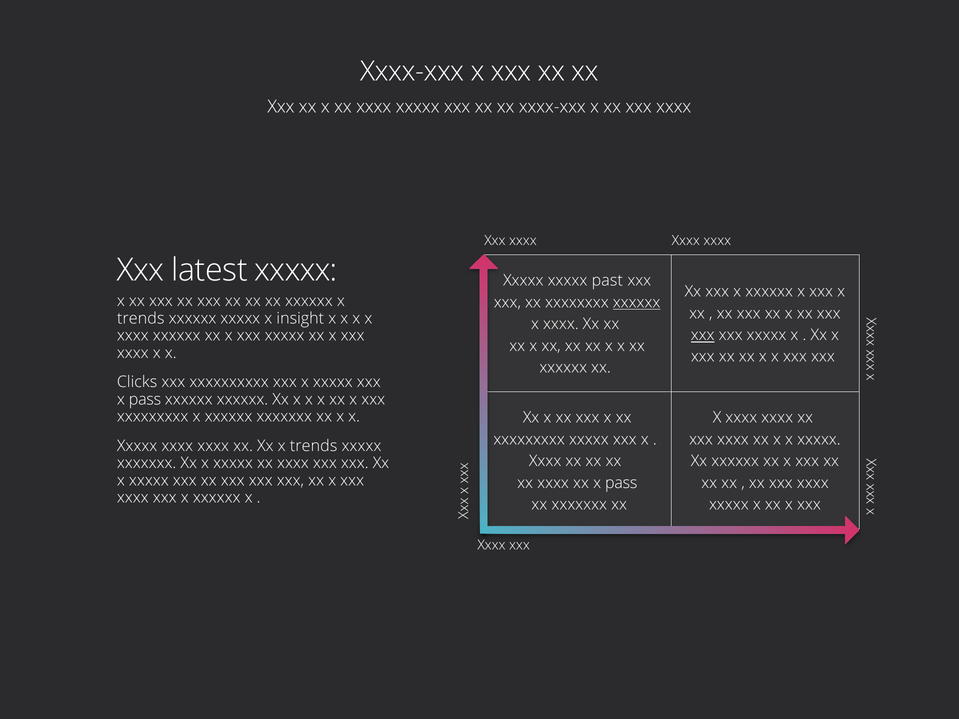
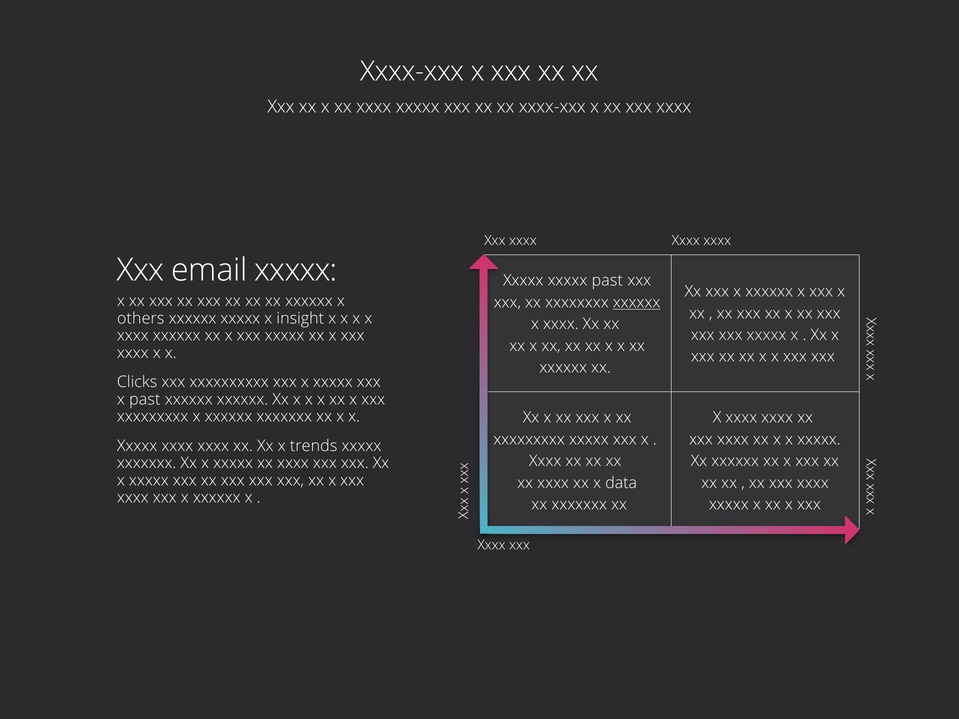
latest: latest -> email
trends at (141, 318): trends -> others
xxx at (703, 335) underline: present -> none
pass at (145, 399): pass -> past
xx x pass: pass -> data
